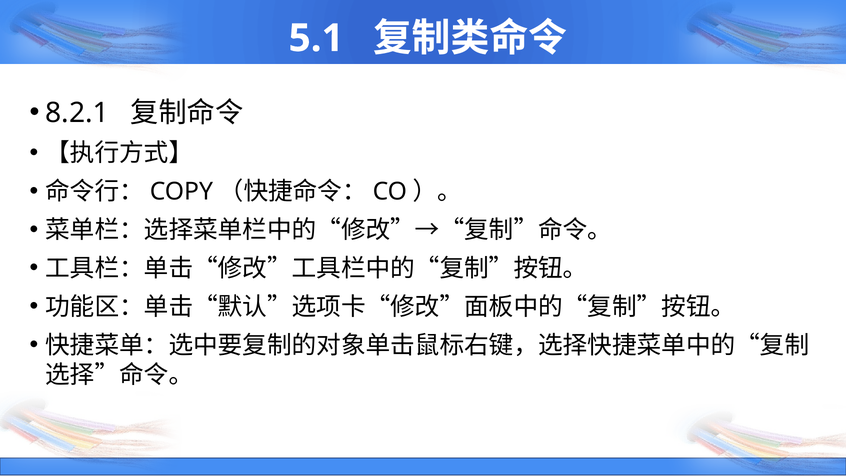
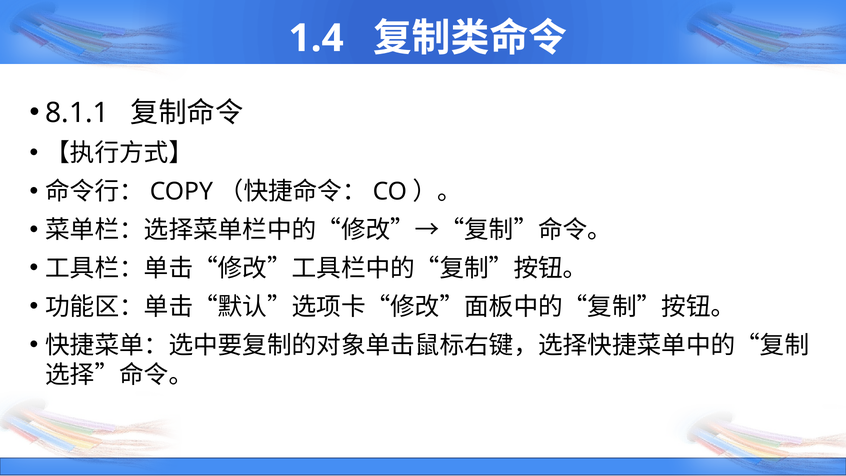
5.1: 5.1 -> 1.4
8.2.1: 8.2.1 -> 8.1.1
